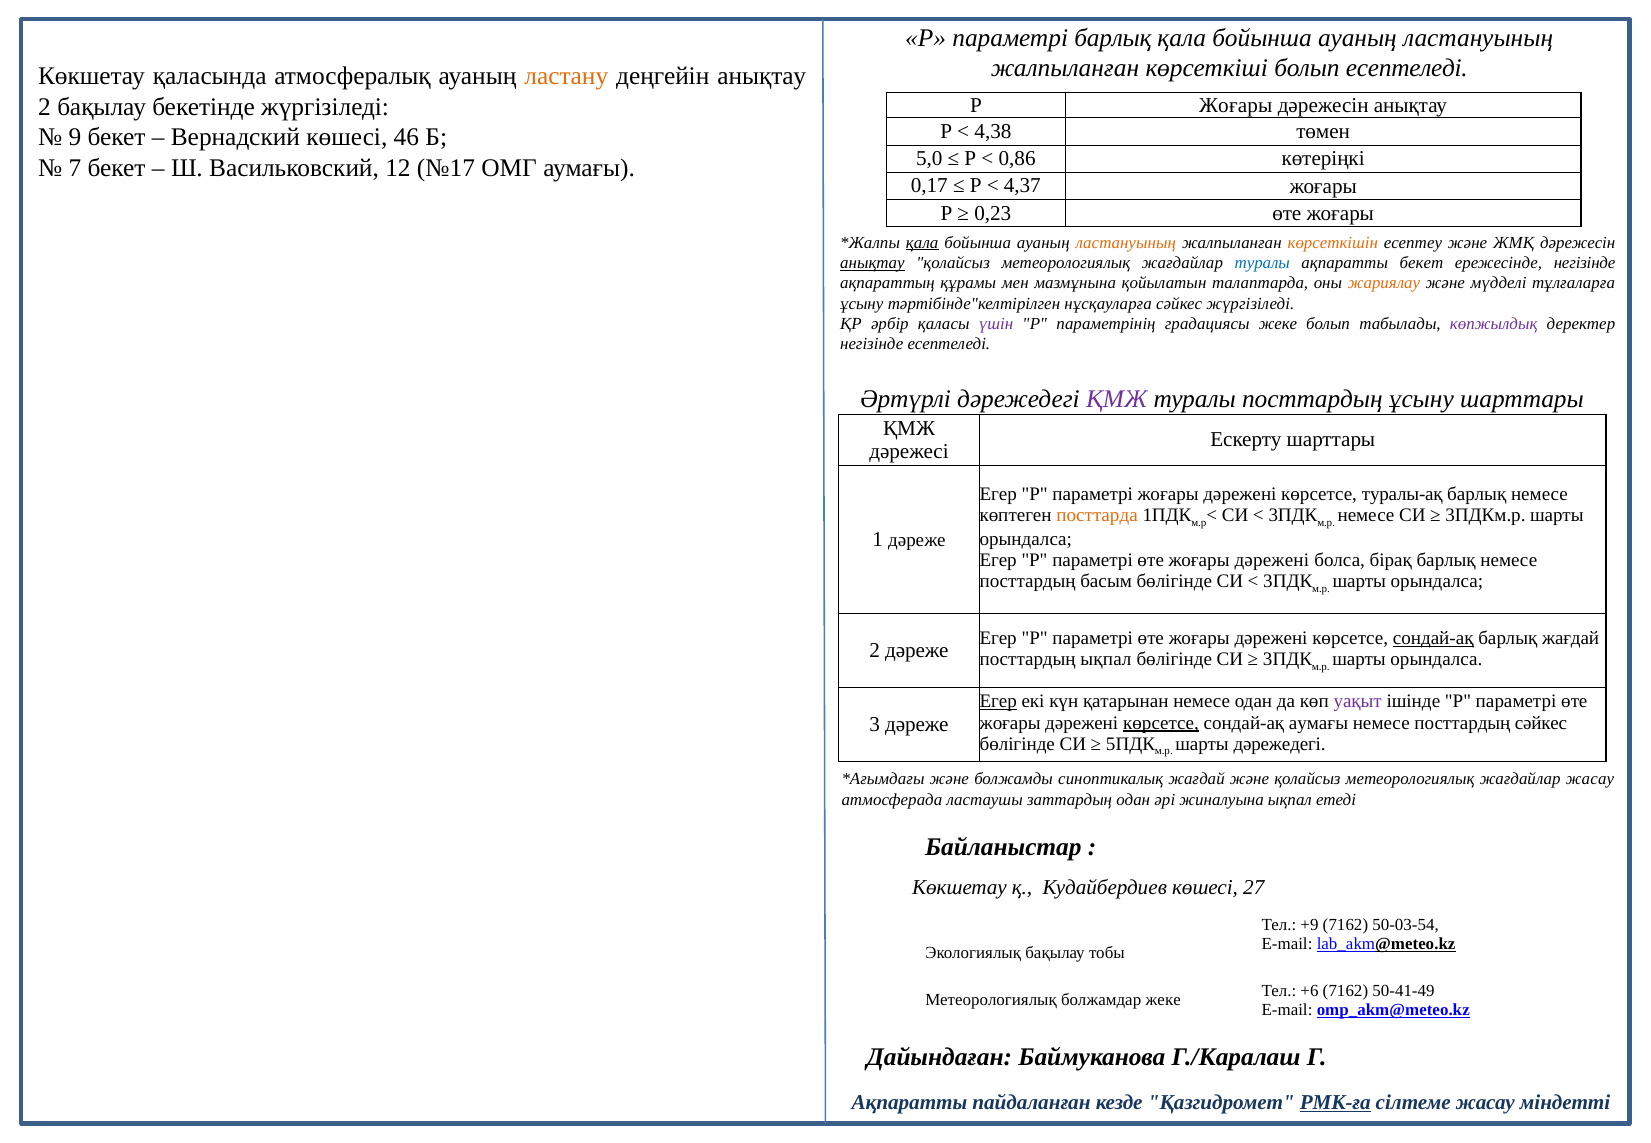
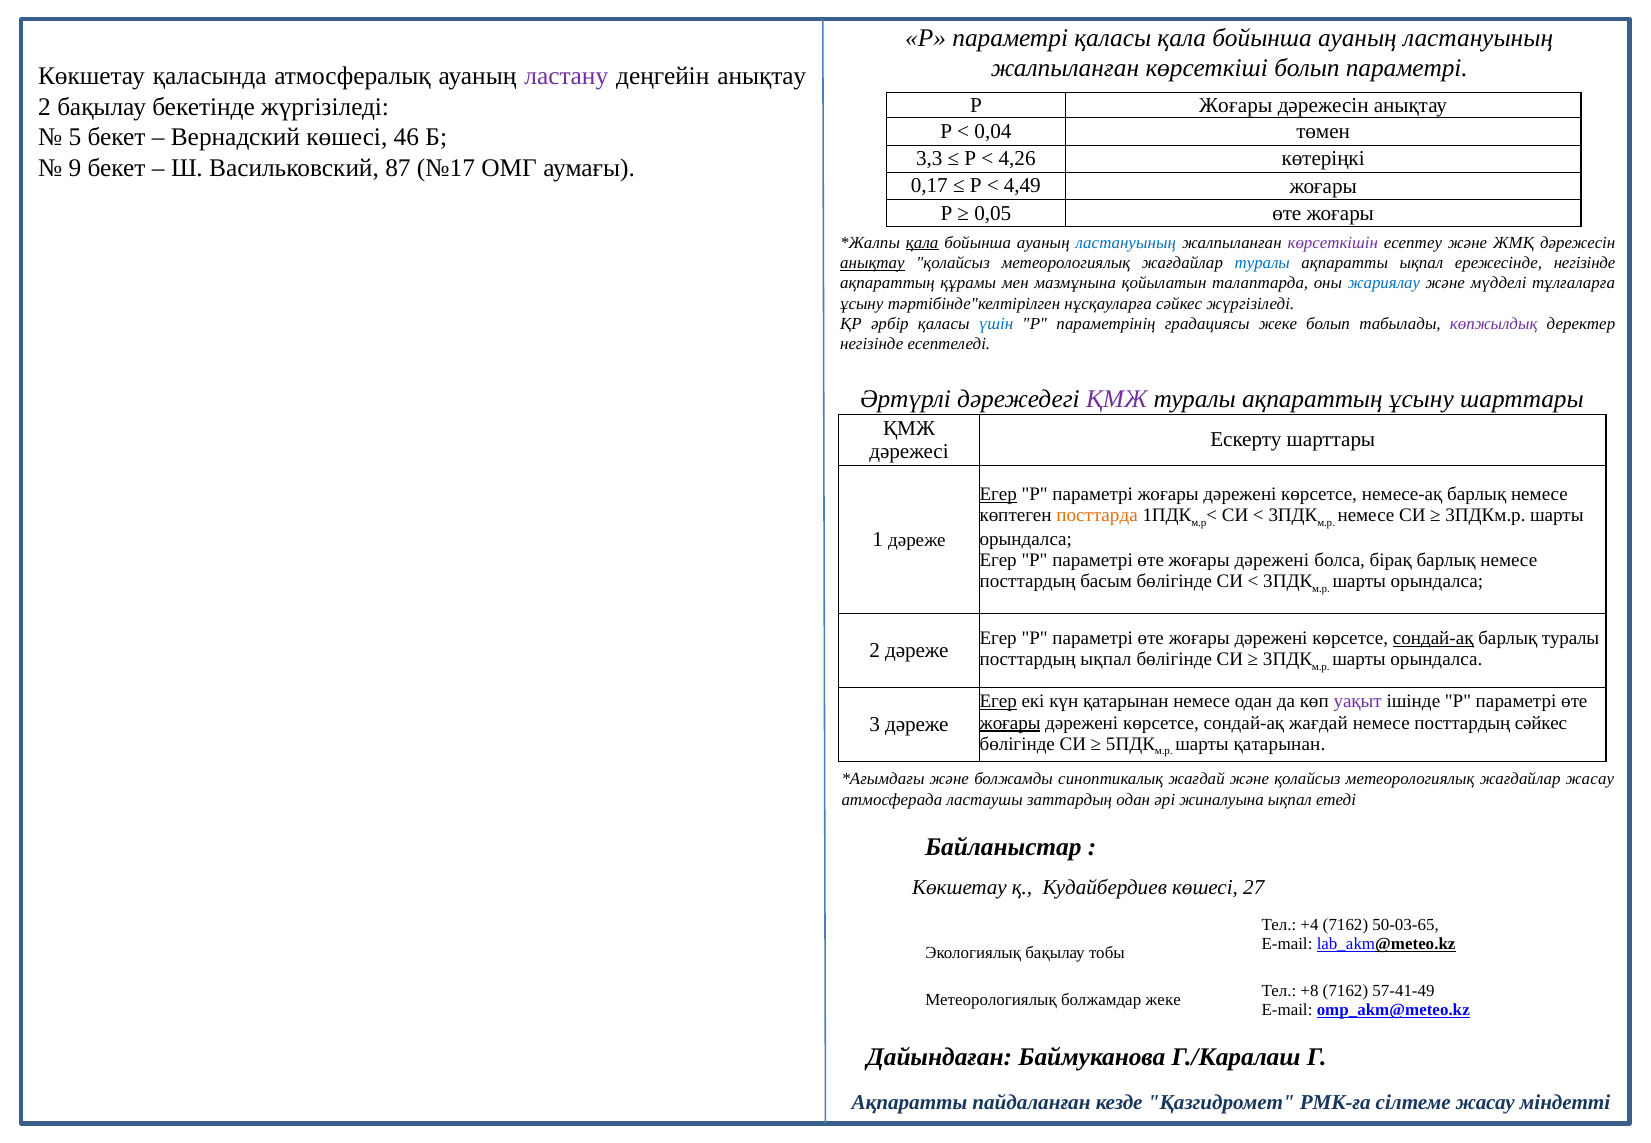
параметрі барлық: барлық -> қаласы
болып есептеледі: есептеледі -> параметрі
ластану colour: orange -> purple
4,38: 4,38 -> 0,04
9: 9 -> 5
5,0: 5,0 -> 3,3
0,86: 0,86 -> 4,26
7: 7 -> 9
12: 12 -> 87
4,37: 4,37 -> 4,49
0,23: 0,23 -> 0,05
ластануының at (1126, 243) colour: orange -> blue
көрсеткішін colour: orange -> purple
ақпаратты бекет: бекет -> ықпал
жариялау colour: orange -> blue
үшін colour: purple -> blue
туралы посттардың: посттардың -> ақпараттың
Егер at (998, 494) underline: none -> present
туралы-ақ: туралы-ақ -> немесе-ақ
барлық жағдай: жағдай -> туралы
жоғары at (1010, 723) underline: none -> present
көрсетсе at (1161, 723) underline: present -> none
сондай-ақ аумағы: аумағы -> жағдай
шарты дәрежедегі: дәрежедегі -> қатарынан
+9: +9 -> +4
50-03-54: 50-03-54 -> 50-03-65
+6: +6 -> +8
50-41-49: 50-41-49 -> 57-41-49
РМК-ға underline: present -> none
